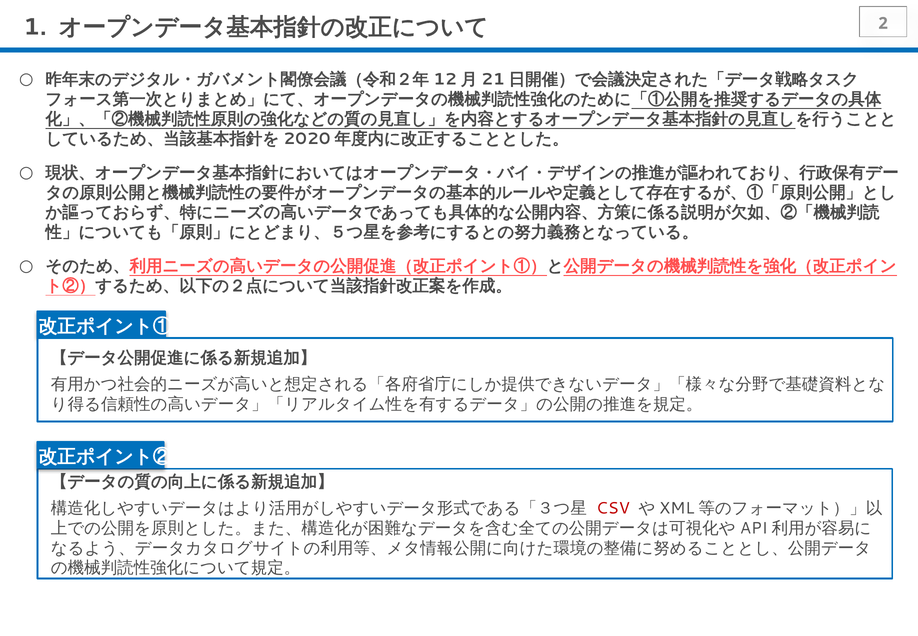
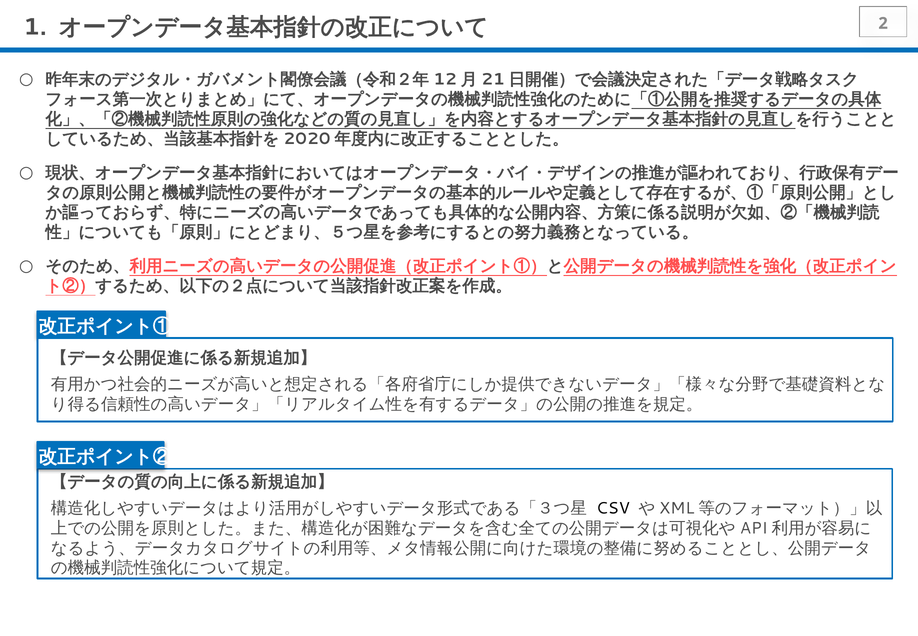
CSV colour: red -> black
